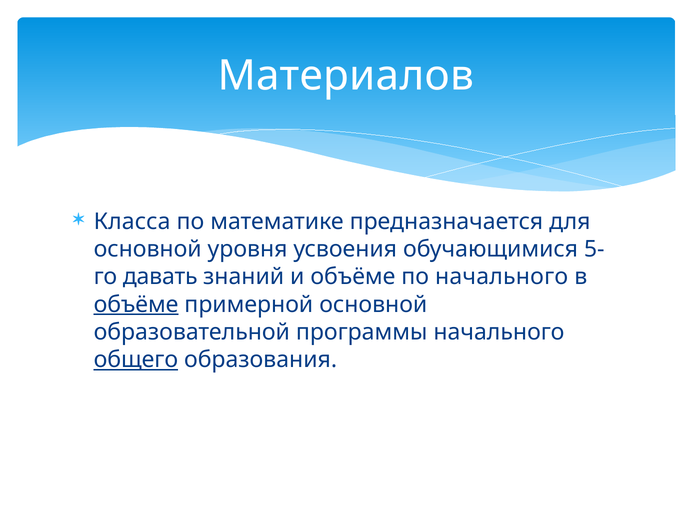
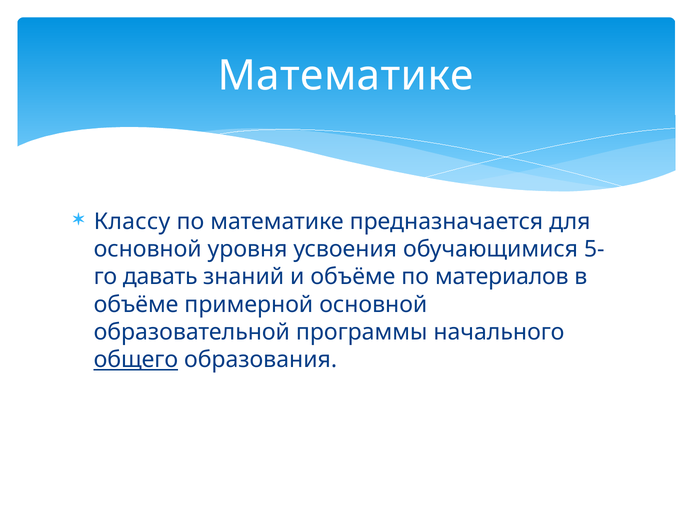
Материалов at (346, 76): Материалов -> Математике
Класса: Класса -> Классу
по начального: начального -> материалов
объёме at (136, 304) underline: present -> none
